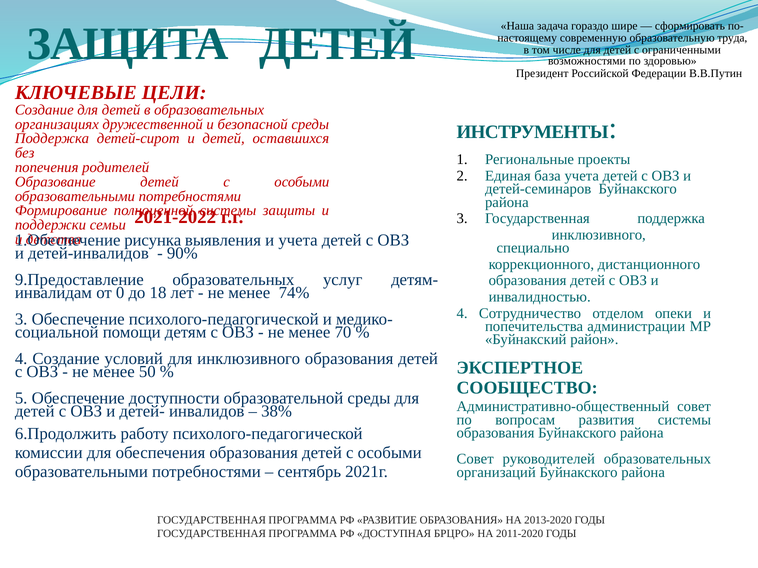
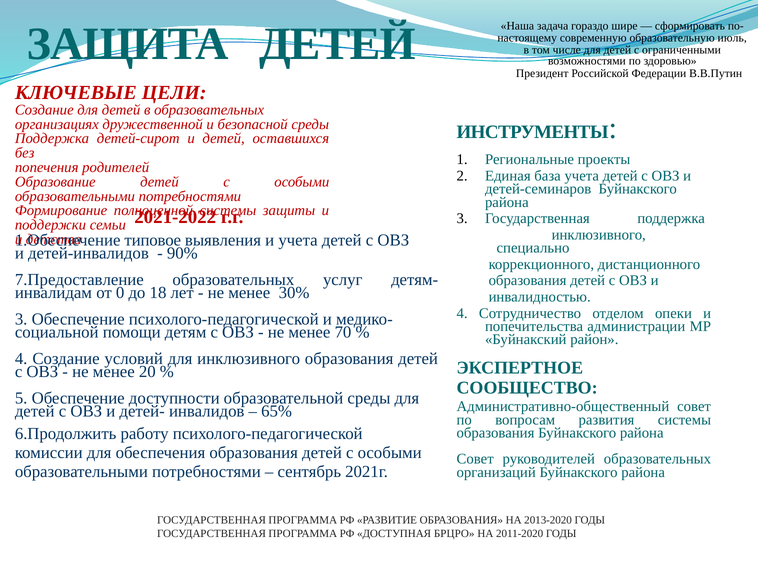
труда: труда -> июль
рисунка: рисунка -> типовое
9.Предоставление: 9.Предоставление -> 7.Предоставление
74%: 74% -> 30%
50: 50 -> 20
38%: 38% -> 65%
